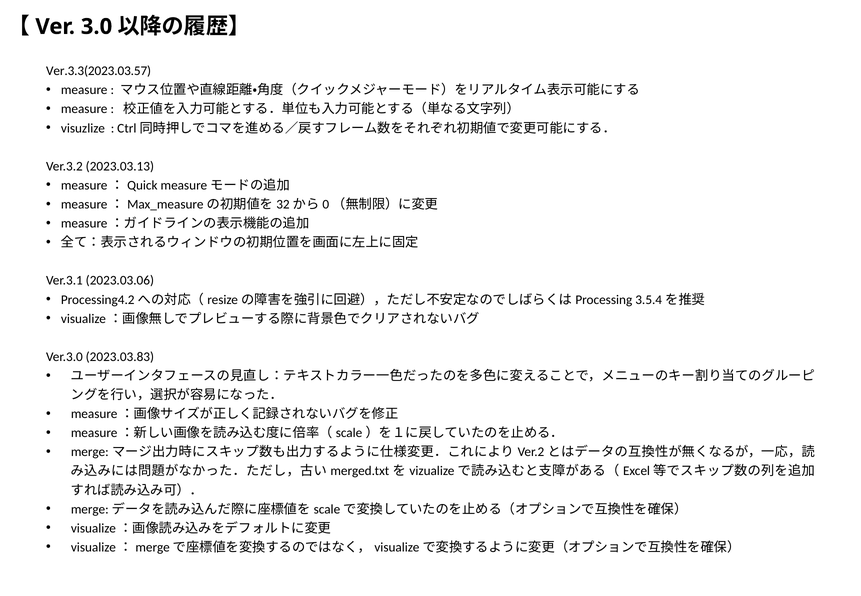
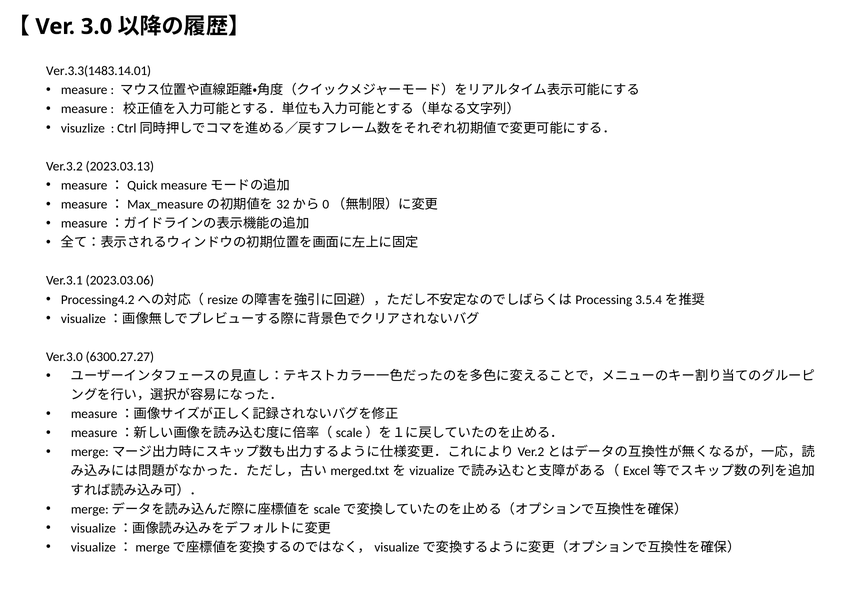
Ver.3.3(2023.03.57: Ver.3.3(2023.03.57 -> Ver.3.3(1483.14.01
2023.03.83: 2023.03.83 -> 6300.27.27
